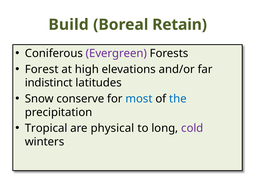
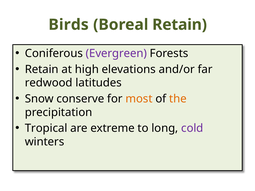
Build: Build -> Birds
Forest at (42, 69): Forest -> Retain
indistinct: indistinct -> redwood
most colour: blue -> orange
the colour: blue -> orange
physical: physical -> extreme
